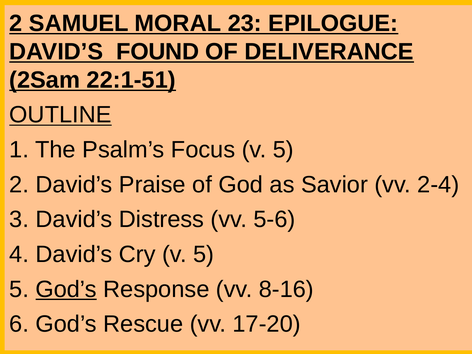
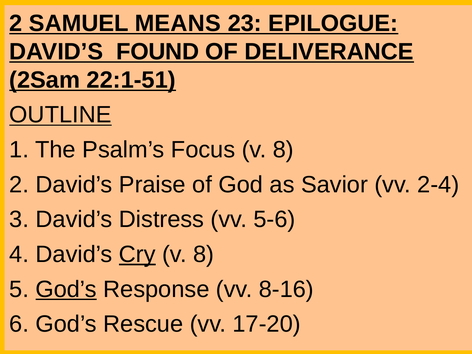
MORAL: MORAL -> MEANS
Focus v 5: 5 -> 8
Cry underline: none -> present
5 at (204, 254): 5 -> 8
